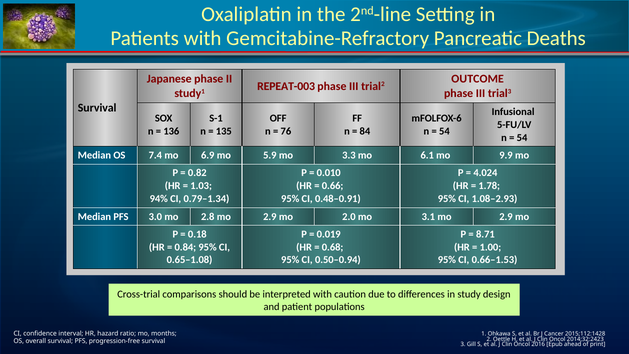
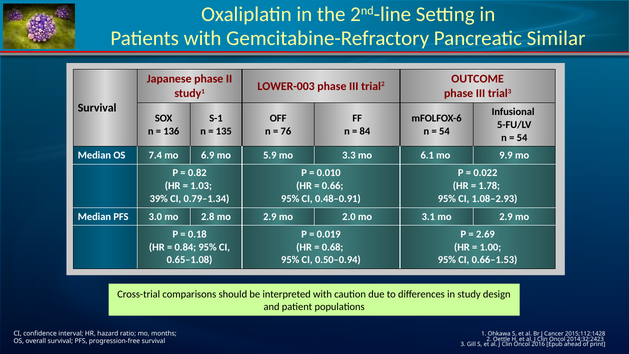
Deaths: Deaths -> Similar
REPEAT-003: REPEAT-003 -> LOWER-003
4.024: 4.024 -> 0.022
94%: 94% -> 39%
8.71: 8.71 -> 2.69
